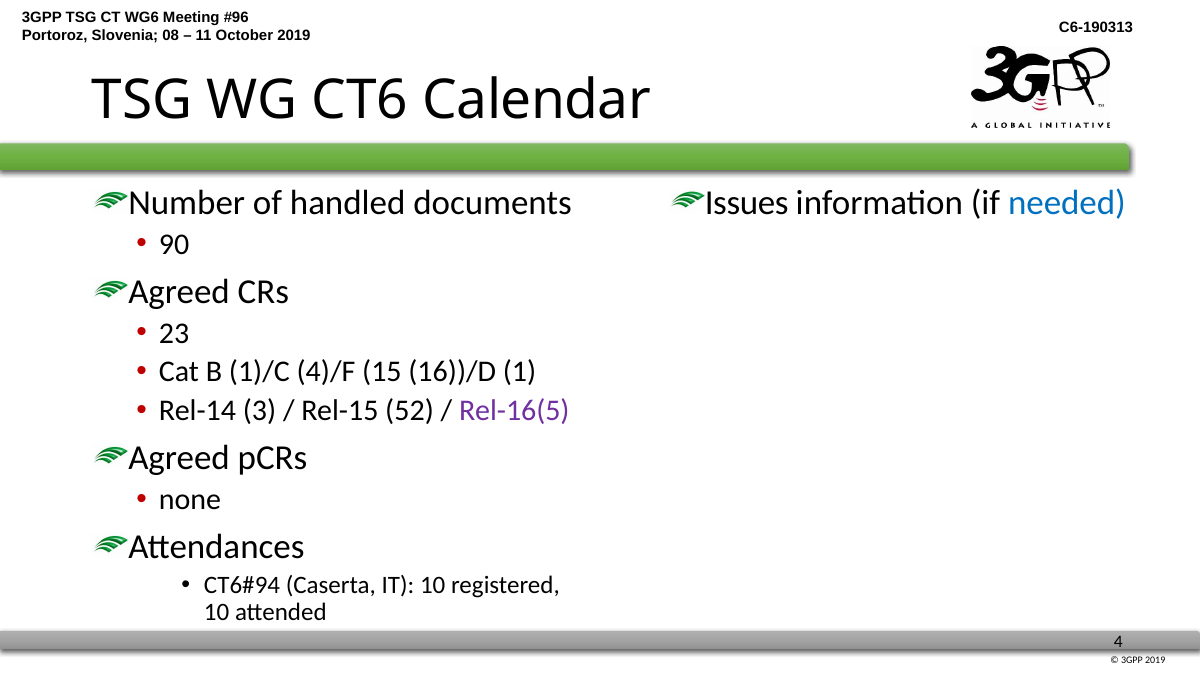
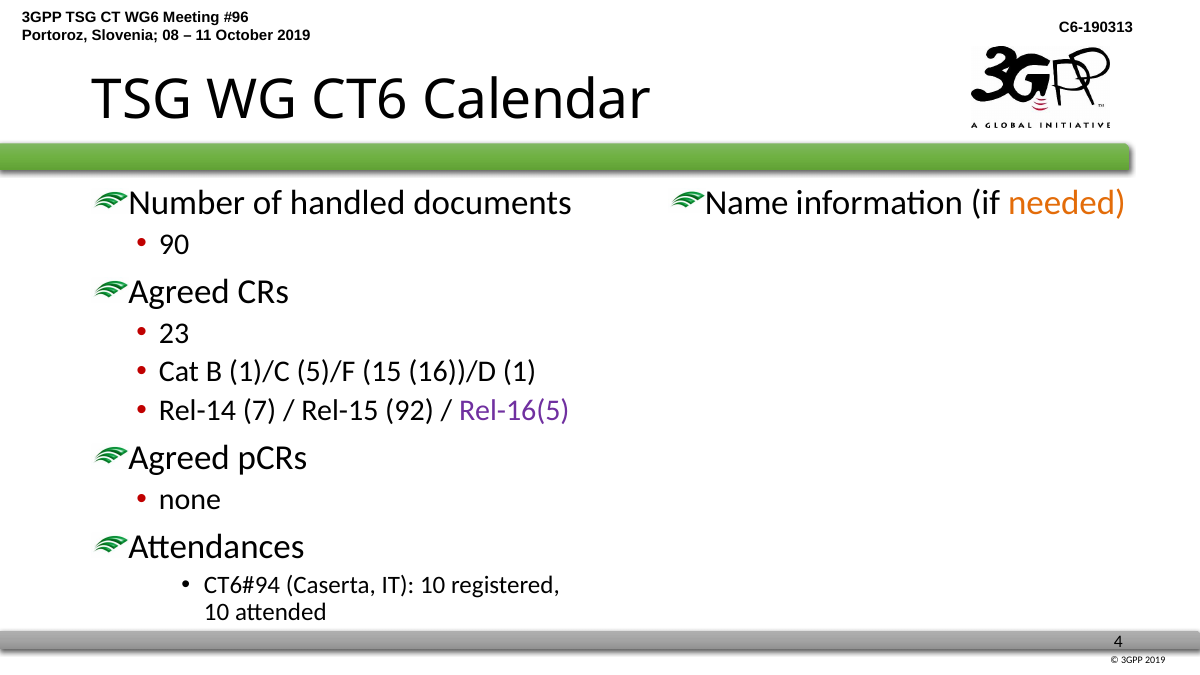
Issues: Issues -> Name
needed colour: blue -> orange
4)/F: 4)/F -> 5)/F
3: 3 -> 7
52: 52 -> 92
